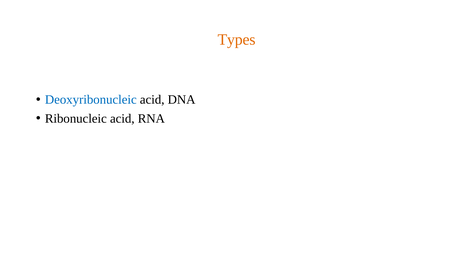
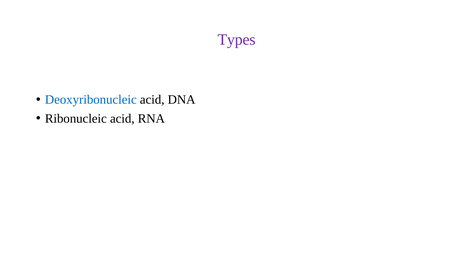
Types colour: orange -> purple
